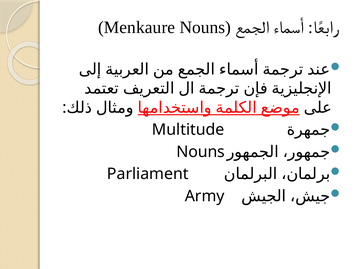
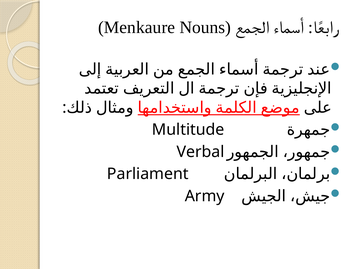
Nouns at (201, 151): Nouns -> Verbal
